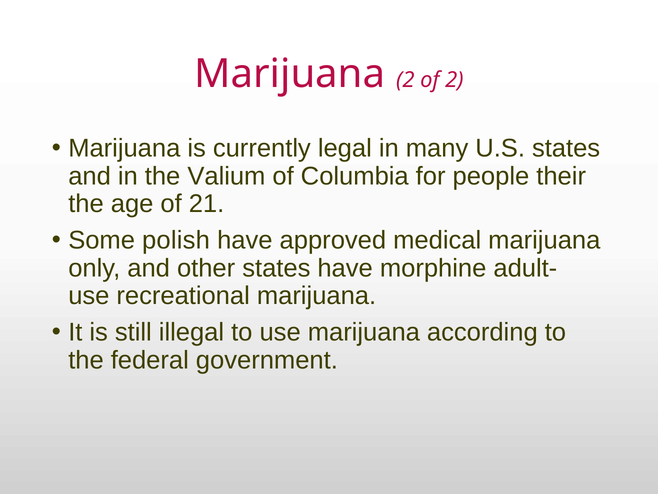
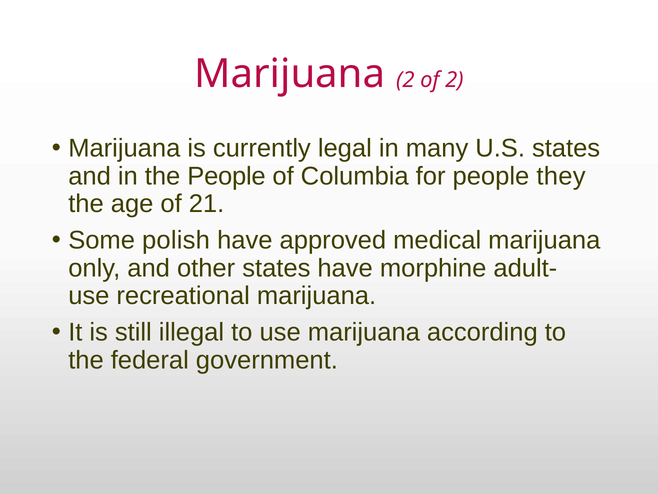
the Valium: Valium -> People
their: their -> they
